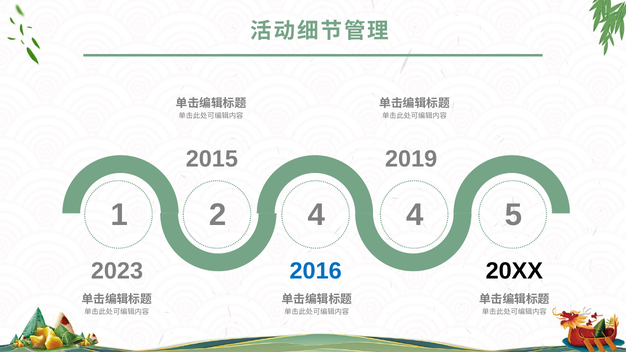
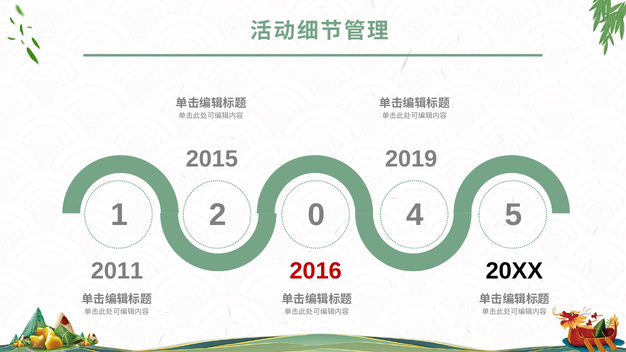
2 4: 4 -> 0
2023: 2023 -> 2011
2016 colour: blue -> red
